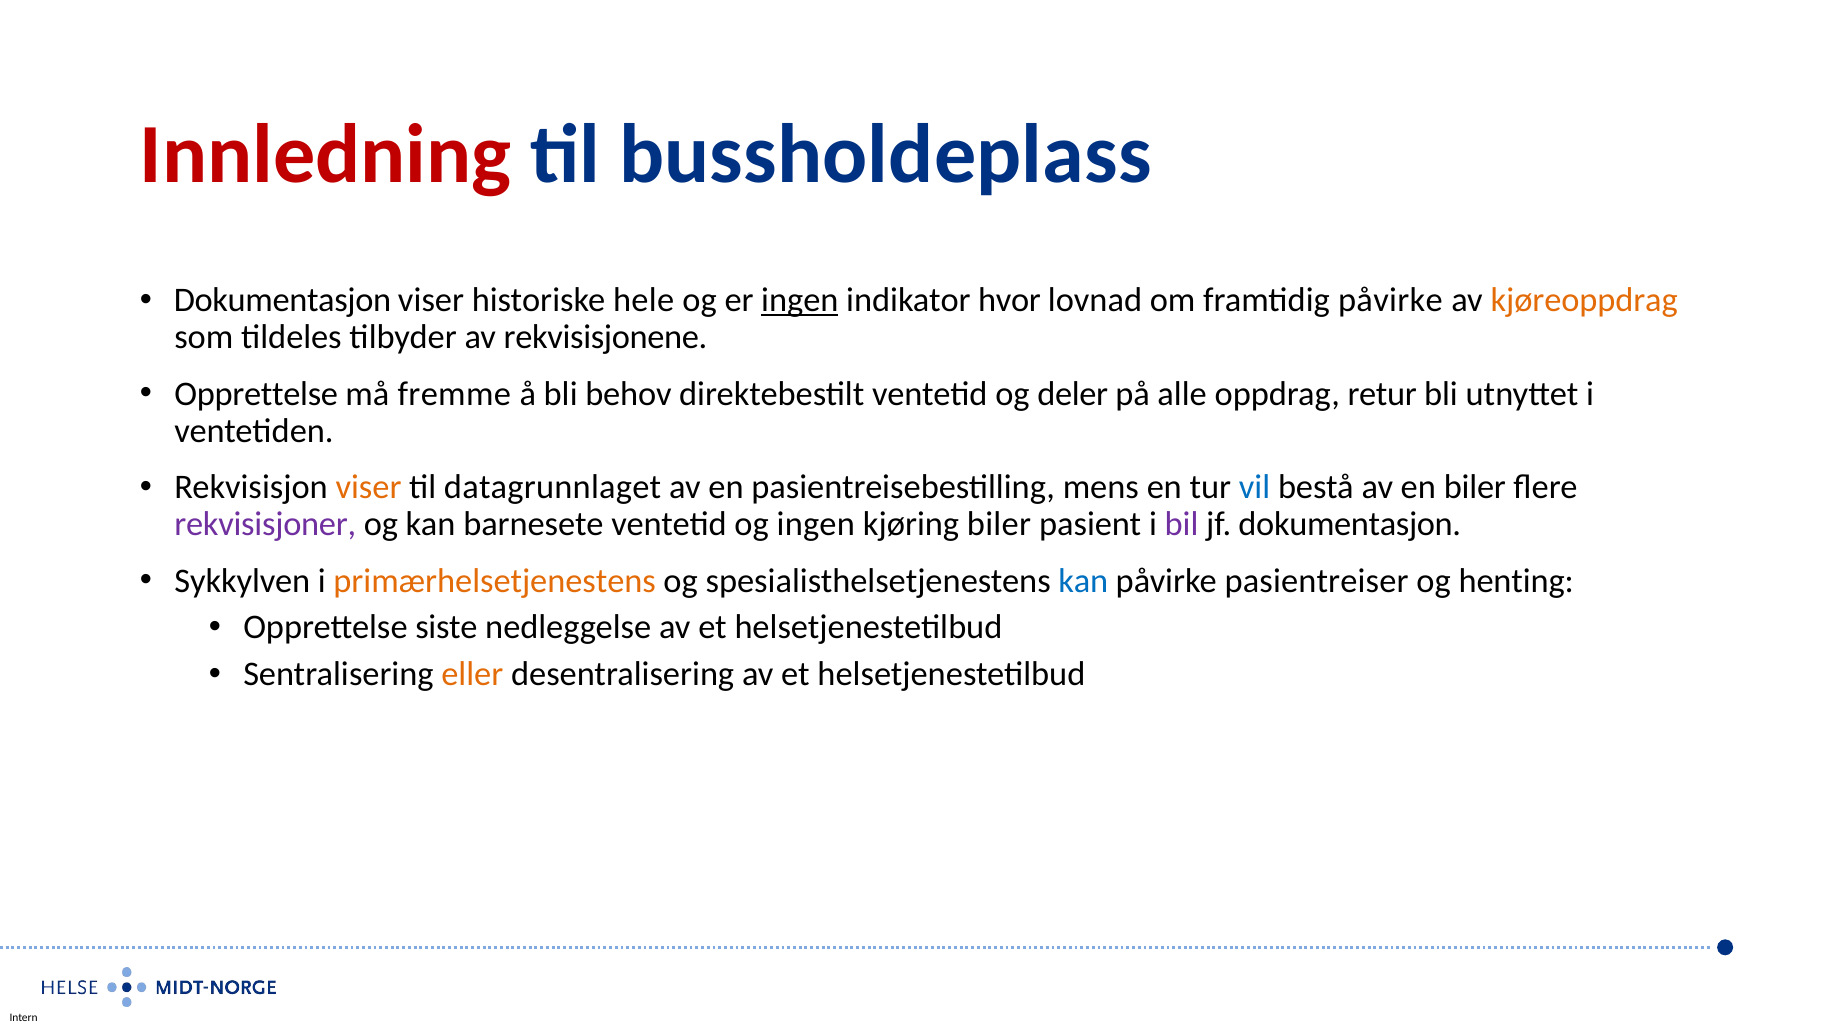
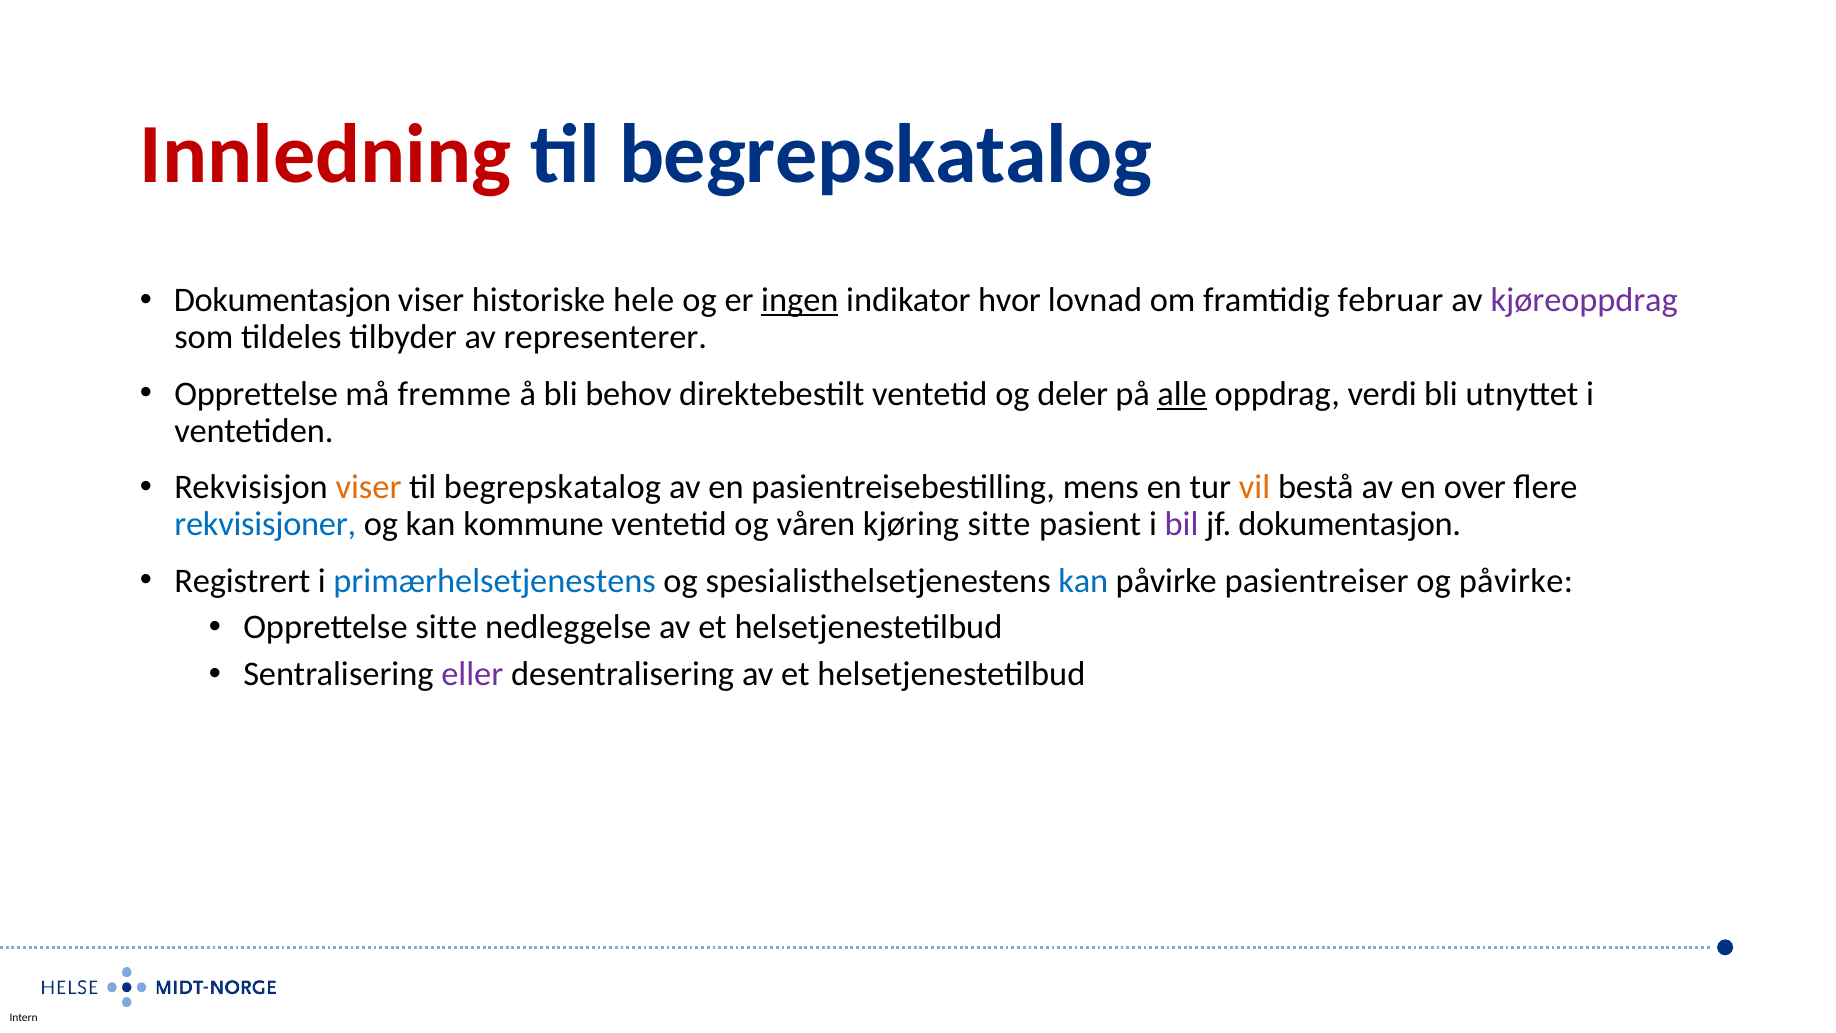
bussholdeplass at (885, 154): bussholdeplass -> begrepskatalog
framtidig påvirke: påvirke -> februar
kjøreoppdrag colour: orange -> purple
rekvisisjonene: rekvisisjonene -> representerer
alle underline: none -> present
retur: retur -> verdi
datagrunnlaget at (553, 487): datagrunnlaget -> begrepskatalog
vil colour: blue -> orange
en biler: biler -> over
rekvisisjoner colour: purple -> blue
barnesete: barnesete -> kommune
og ingen: ingen -> våren
kjøring biler: biler -> sitte
Sykkylven: Sykkylven -> Registrert
primærhelsetjenestens colour: orange -> blue
og henting: henting -> påvirke
Opprettelse siste: siste -> sitte
eller colour: orange -> purple
